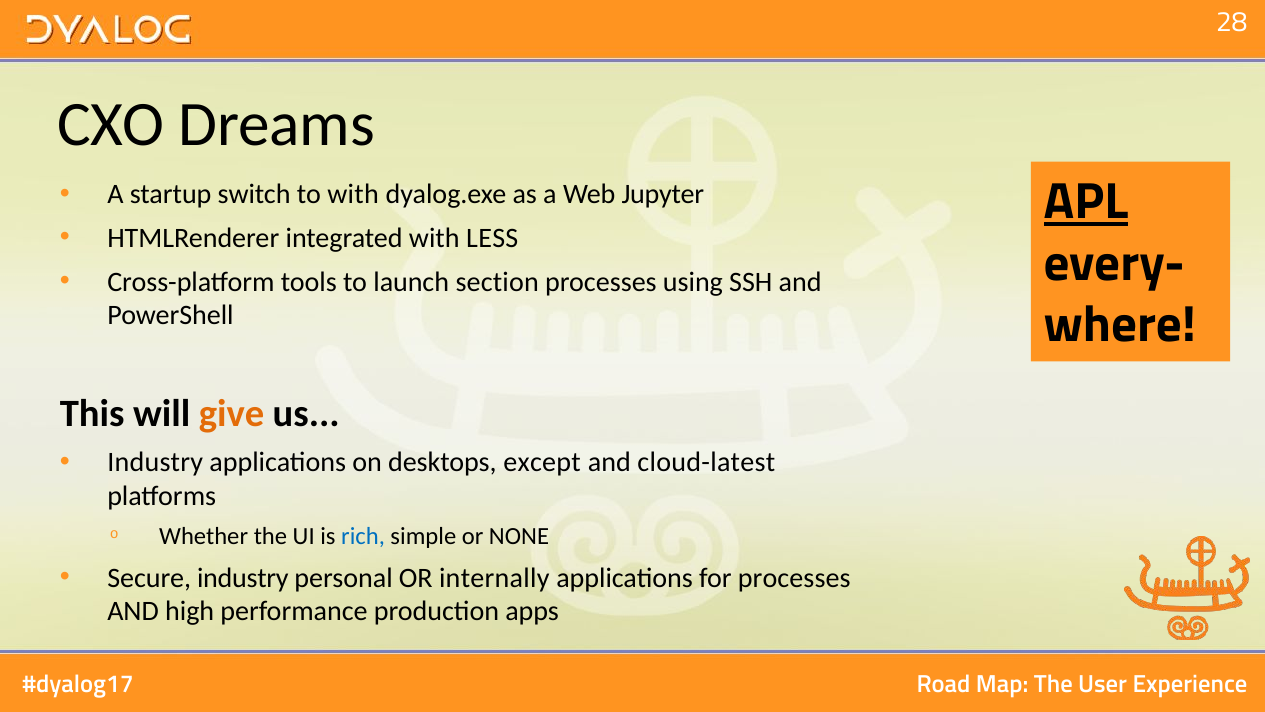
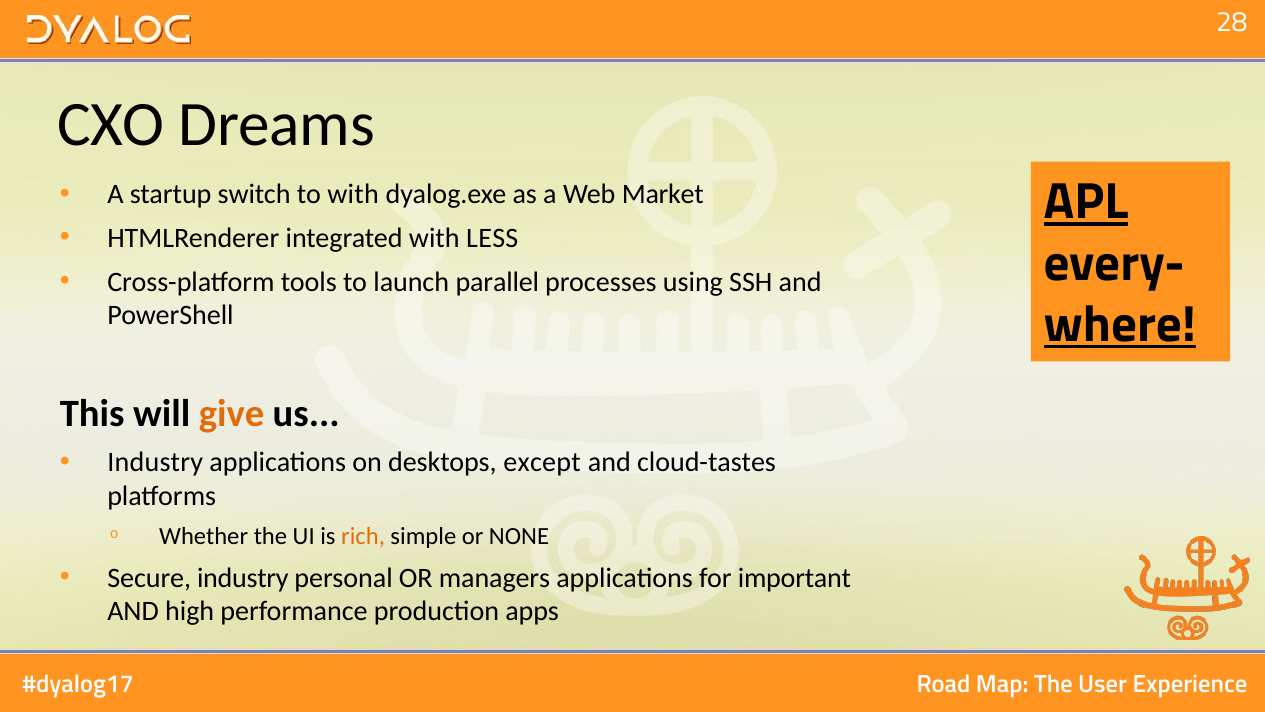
Jupyter: Jupyter -> Market
section: section -> parallel
where underline: none -> present
cloud-latest: cloud-latest -> cloud-tastes
rich colour: blue -> orange
internally: internally -> managers
for processes: processes -> important
